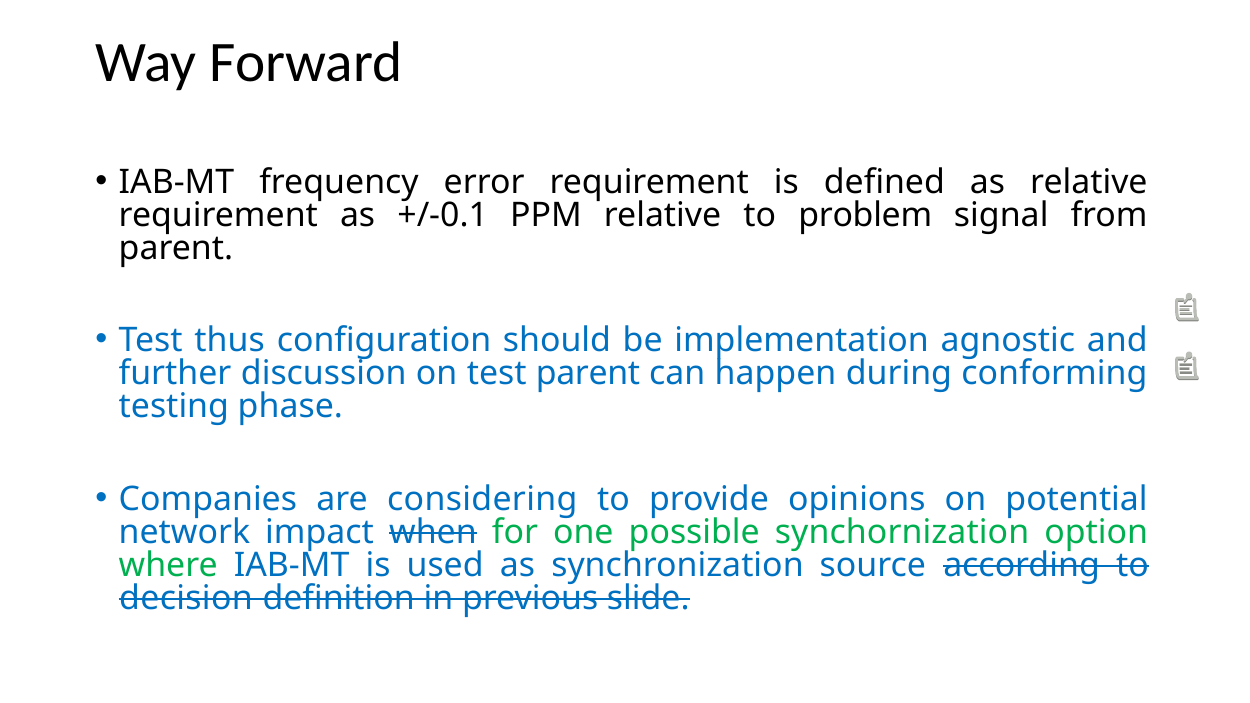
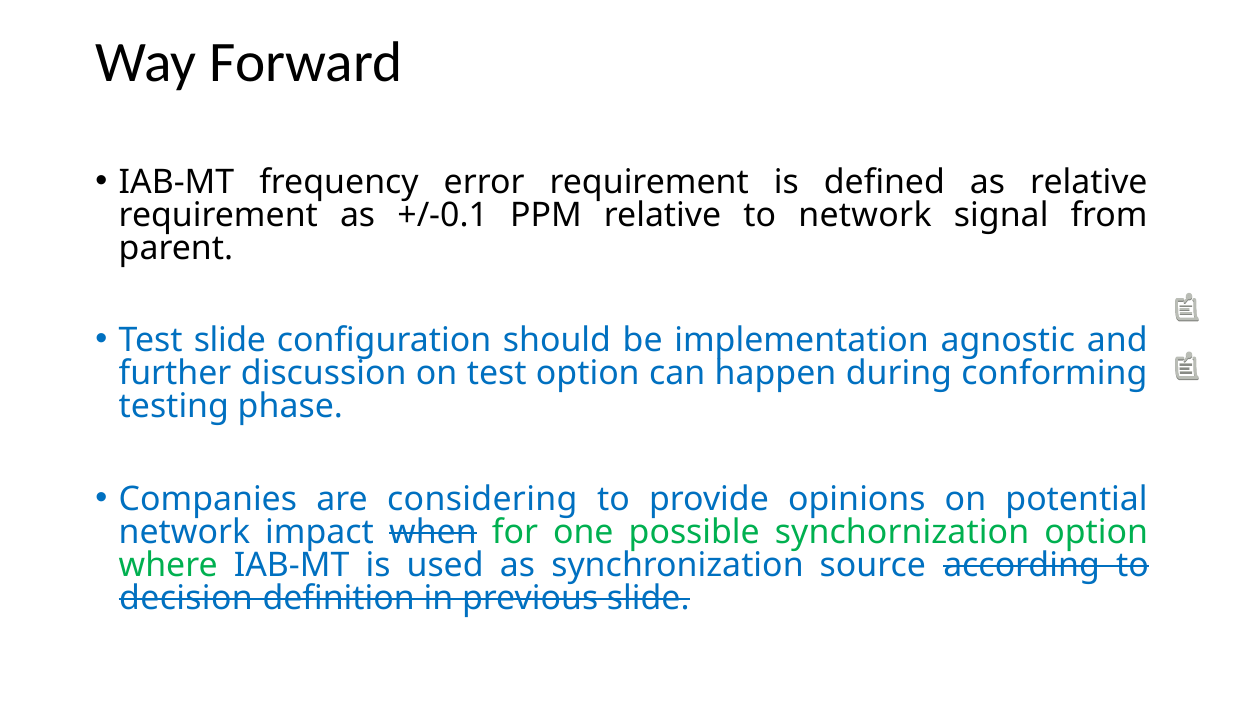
to problem: problem -> network
Test thus: thus -> slide
test parent: parent -> option
